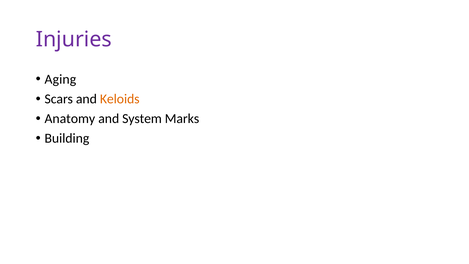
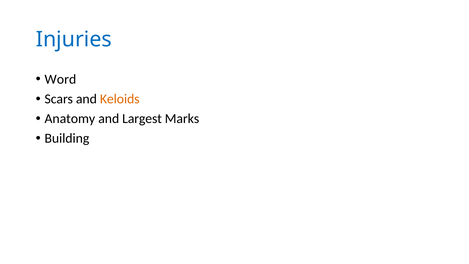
Injuries colour: purple -> blue
Aging: Aging -> Word
System: System -> Largest
